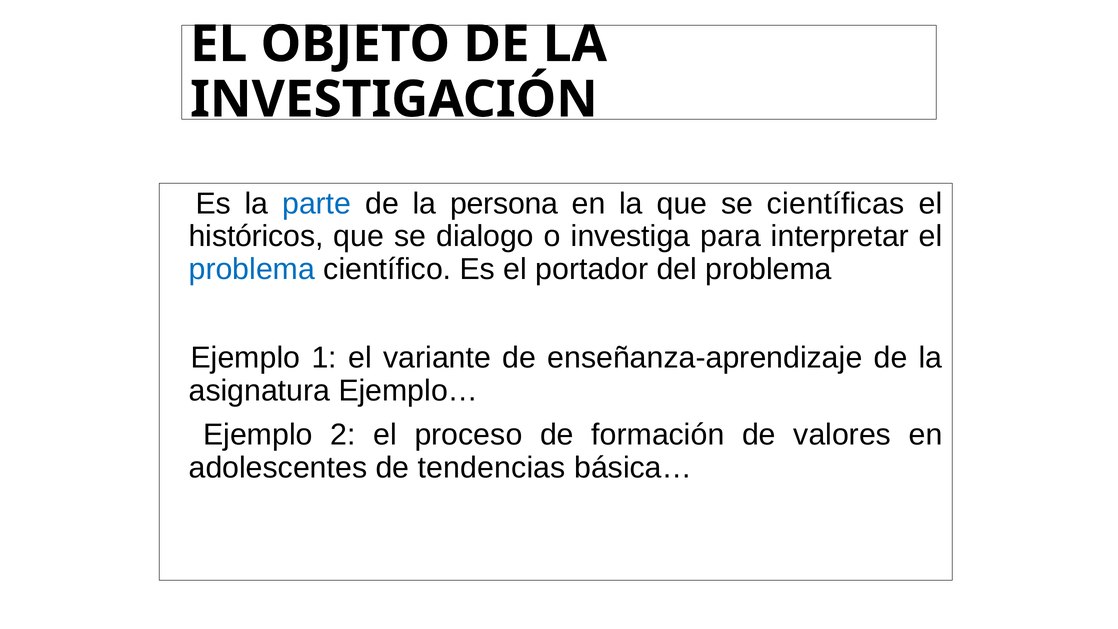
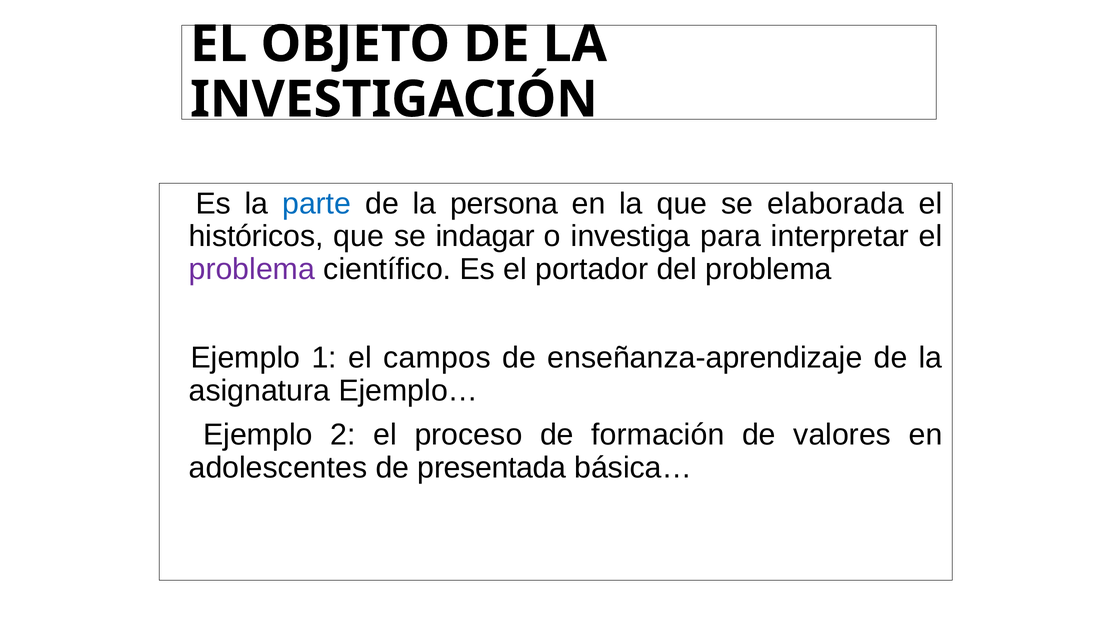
científicas: científicas -> elaborada
dialogo: dialogo -> indagar
problema at (252, 269) colour: blue -> purple
variante: variante -> campos
tendencias: tendencias -> presentada
